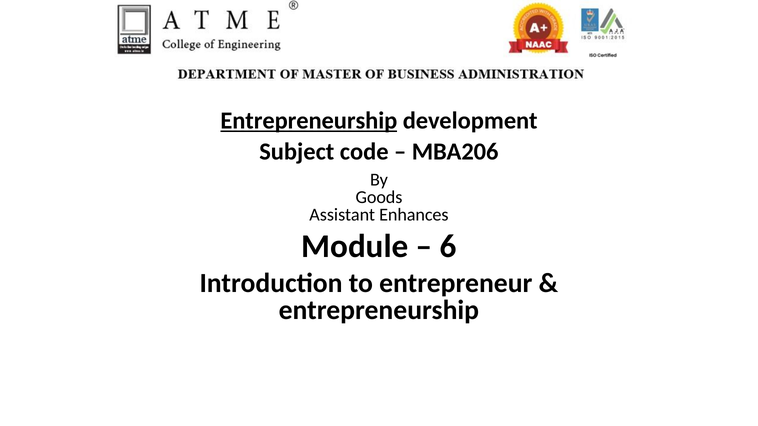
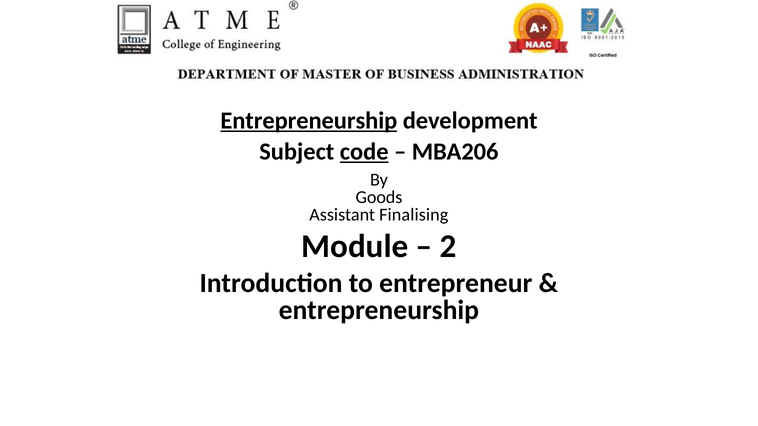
code underline: none -> present
Enhances: Enhances -> Finalising
6: 6 -> 2
